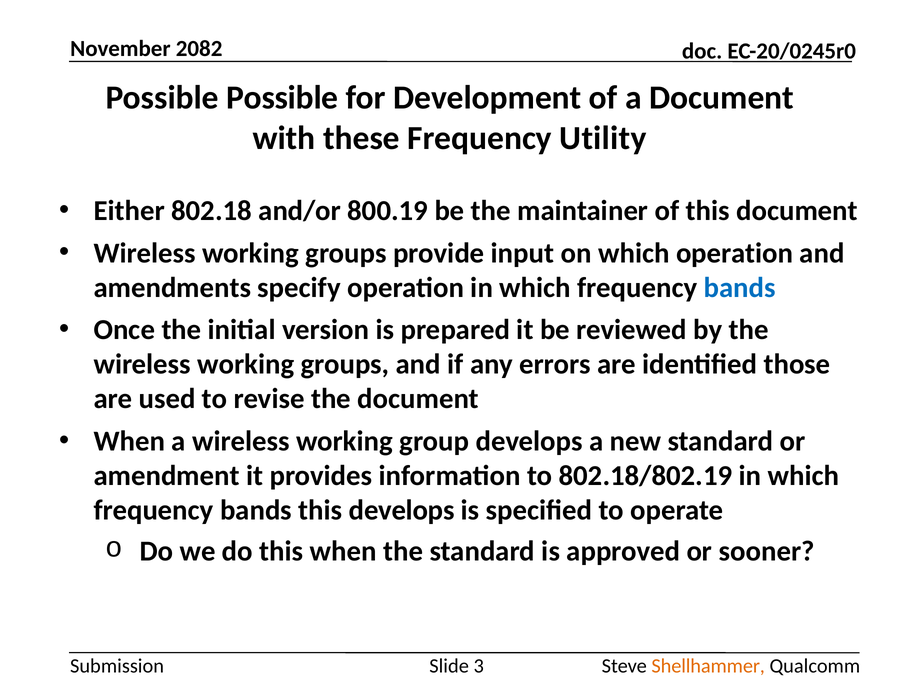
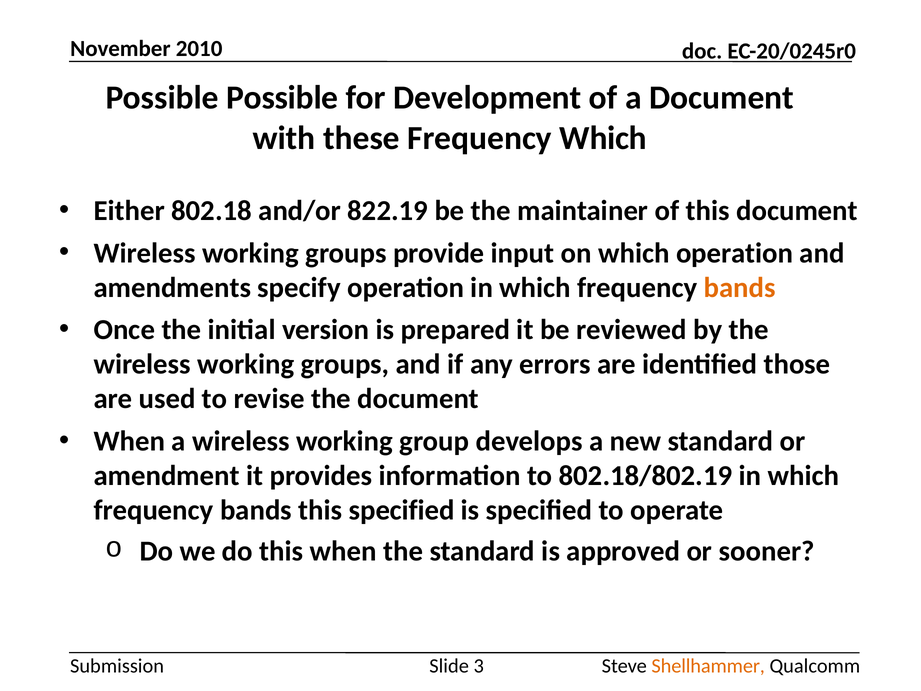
2082: 2082 -> 2010
Frequency Utility: Utility -> Which
800.19: 800.19 -> 822.19
bands at (740, 287) colour: blue -> orange
this develops: develops -> specified
